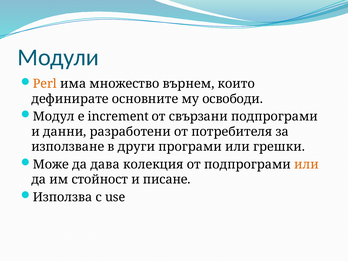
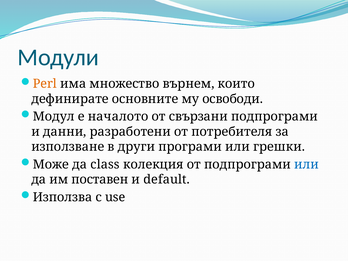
increment: increment -> началото
дава: дава -> class
или at (307, 164) colour: orange -> blue
стойност: стойност -> поставен
писане: писане -> default
